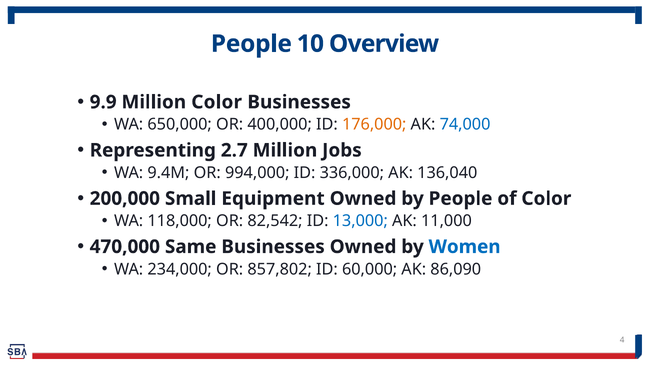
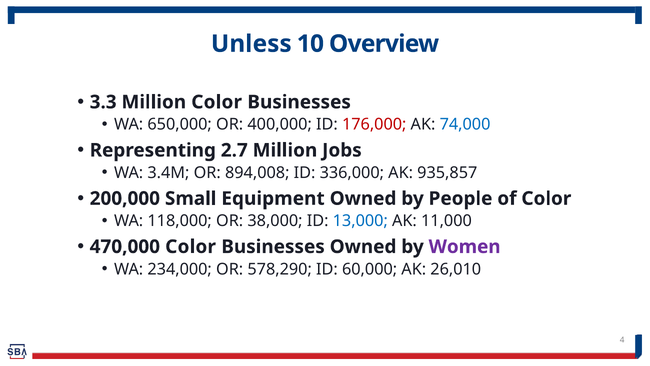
People at (251, 44): People -> Unless
9.9: 9.9 -> 3.3
176,000 colour: orange -> red
9.4M: 9.4M -> 3.4M
994,000: 994,000 -> 894,008
136,040: 136,040 -> 935,857
82,542: 82,542 -> 38,000
470,000 Same: Same -> Color
Women colour: blue -> purple
857,802: 857,802 -> 578,290
86,090: 86,090 -> 26,010
